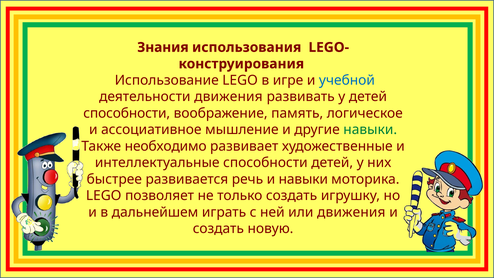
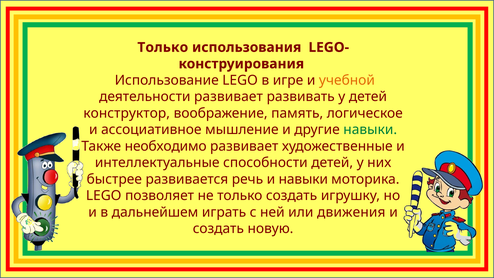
Знания at (163, 47): Знания -> Только
учебной colour: blue -> orange
деятельности движения: движения -> развивает
способности at (127, 113): способности -> конструктор
